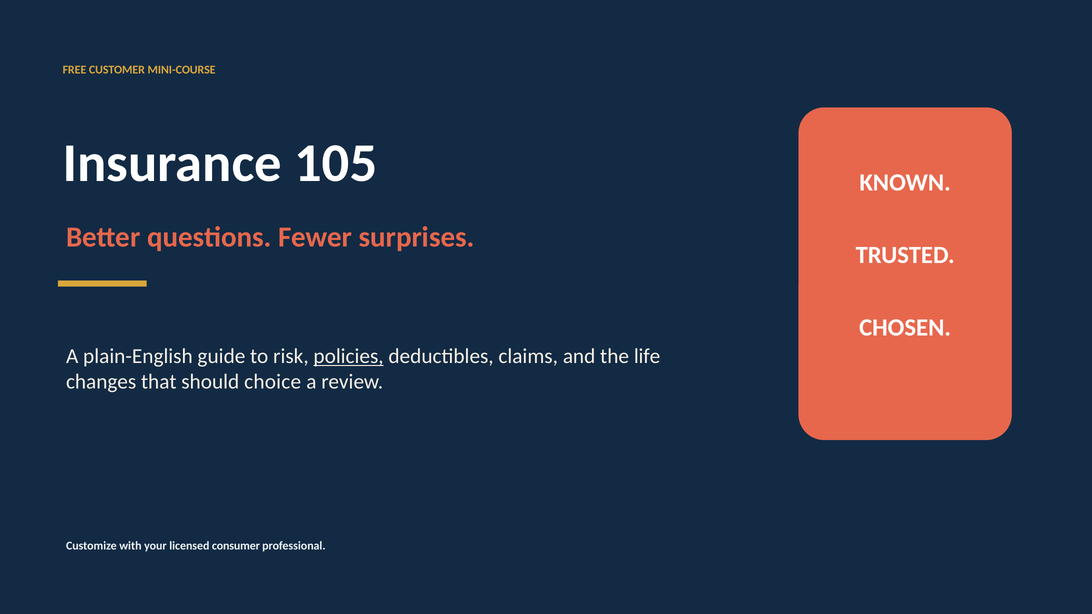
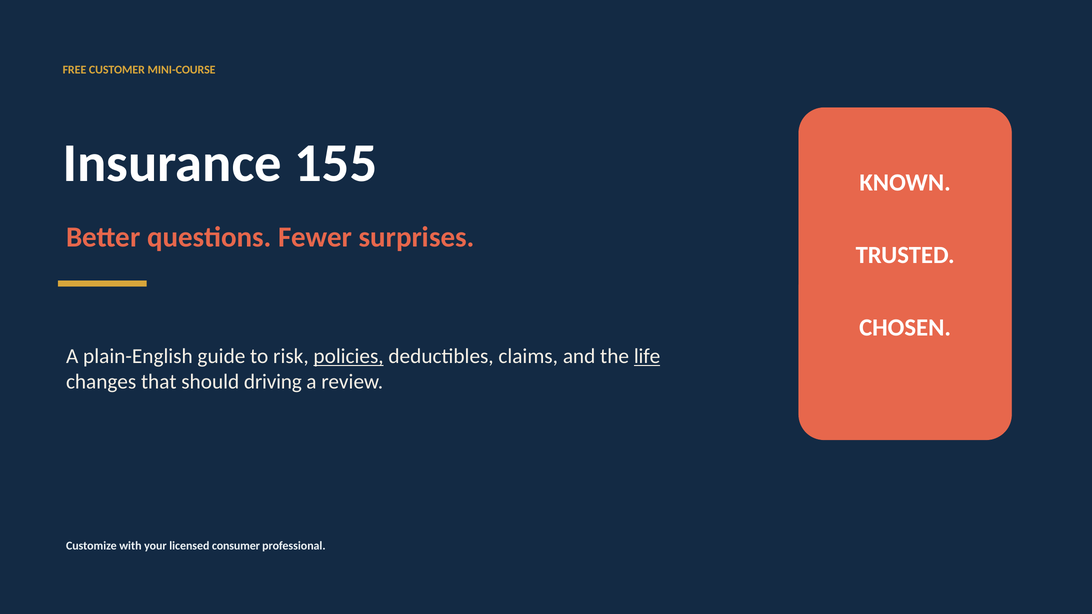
105: 105 -> 155
life underline: none -> present
choice: choice -> driving
